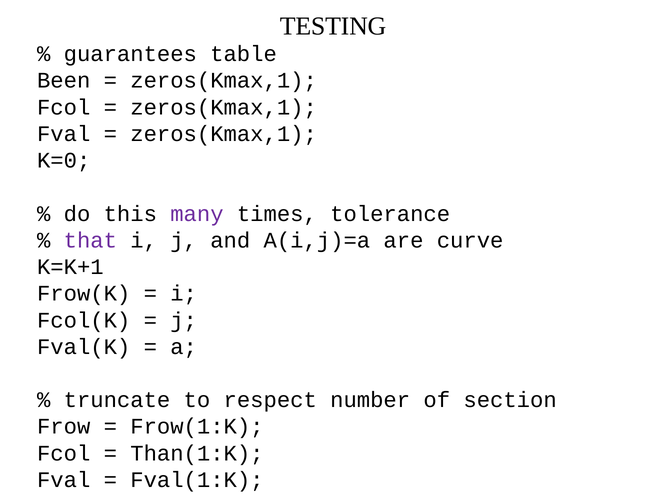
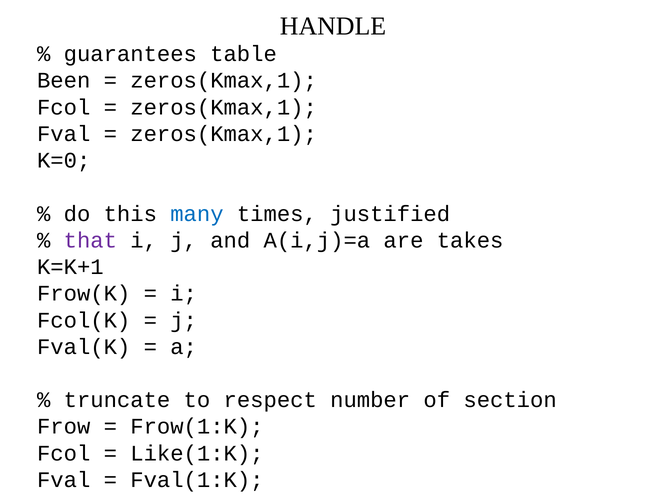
TESTING: TESTING -> HANDLE
many colour: purple -> blue
tolerance: tolerance -> justified
curve: curve -> takes
Than(1:K: Than(1:K -> Like(1:K
